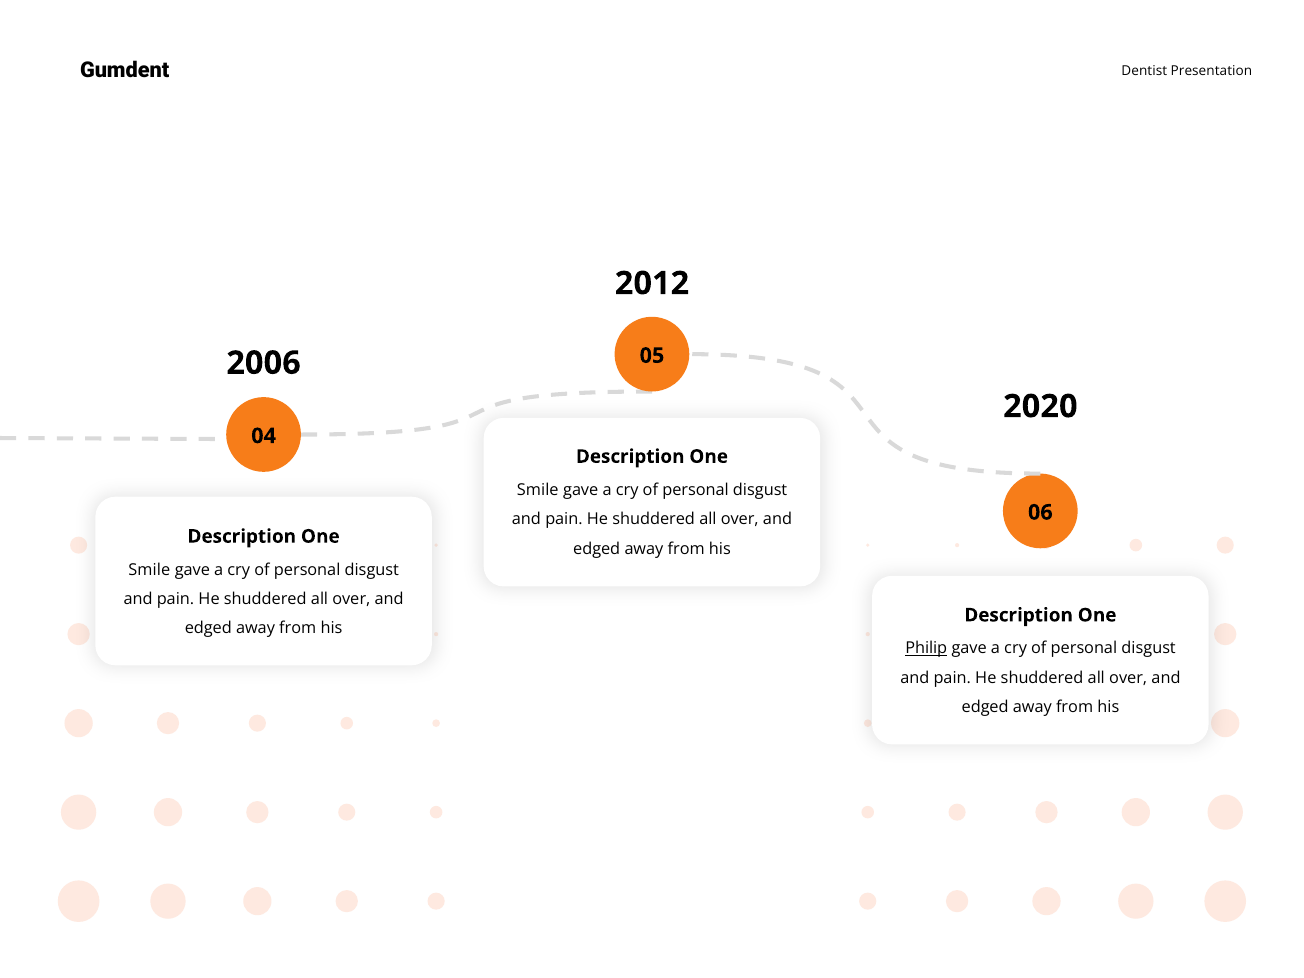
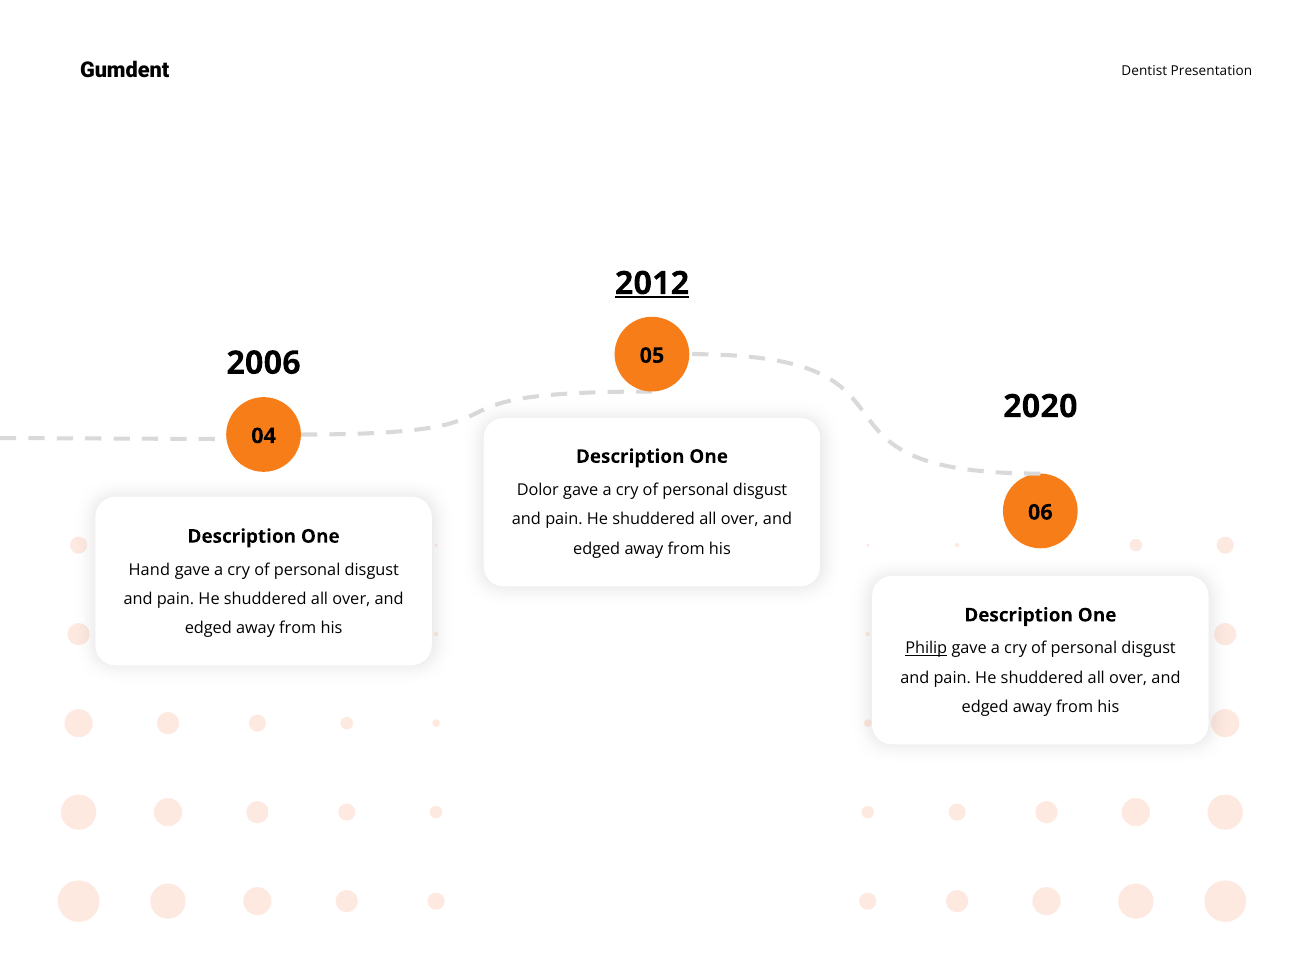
2012 underline: none -> present
Smile at (538, 490): Smile -> Dolor
Smile at (149, 570): Smile -> Hand
